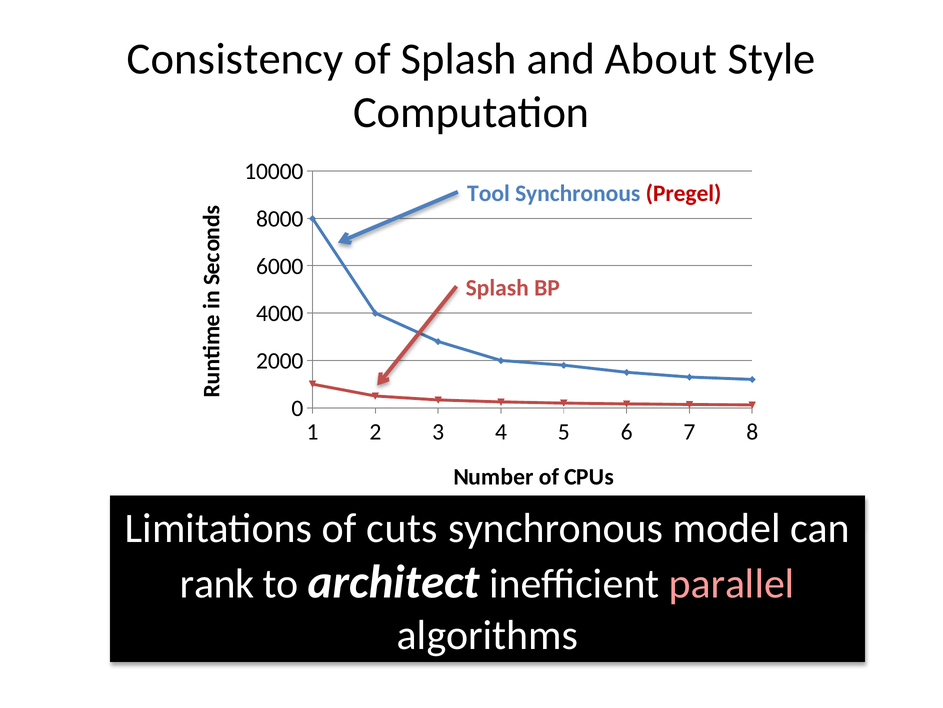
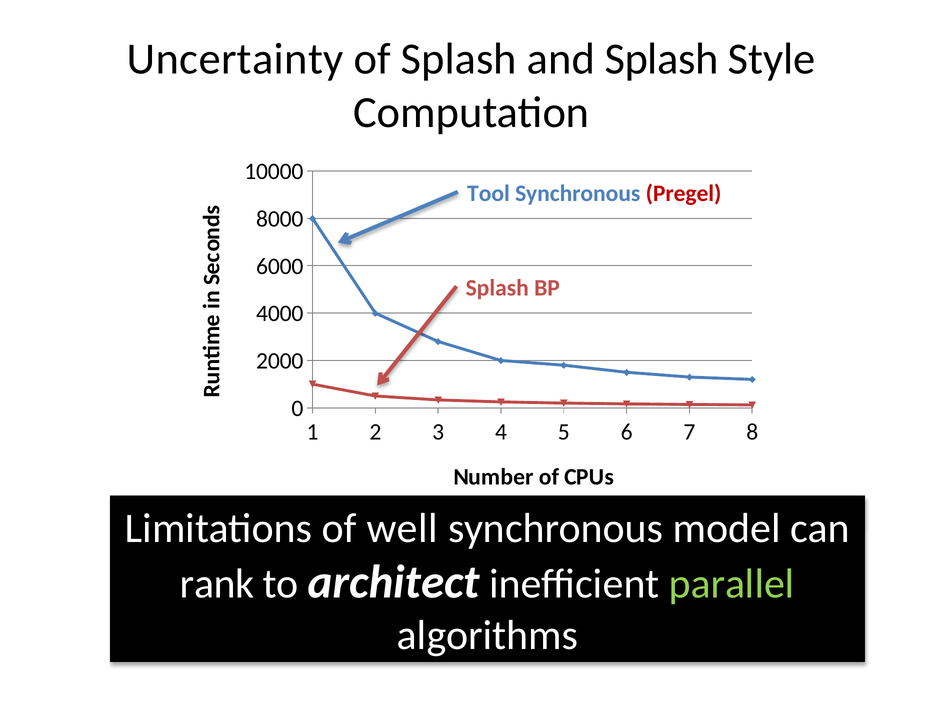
Consistency: Consistency -> Uncertainty
and About: About -> Splash
cuts: cuts -> well
parallel colour: pink -> light green
